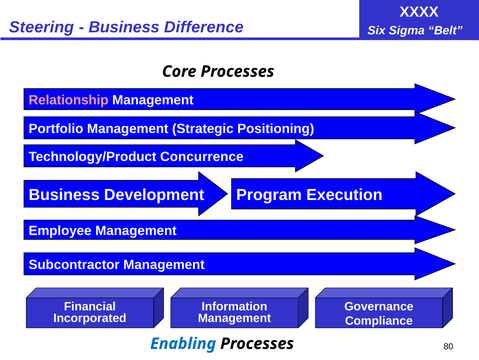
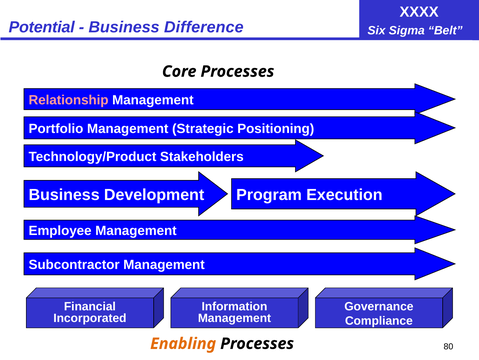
Steering: Steering -> Potential
Concurrence: Concurrence -> Stakeholders
Enabling colour: blue -> orange
